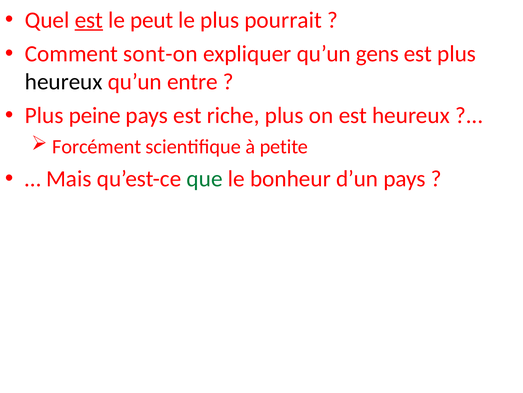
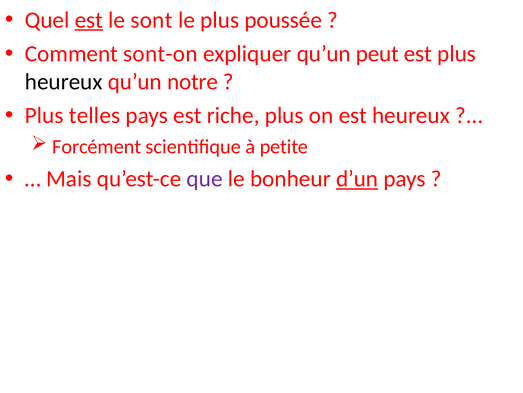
peut: peut -> sont
pourrait: pourrait -> poussée
gens: gens -> peut
entre: entre -> notre
peine: peine -> telles
que colour: green -> purple
d’un underline: none -> present
